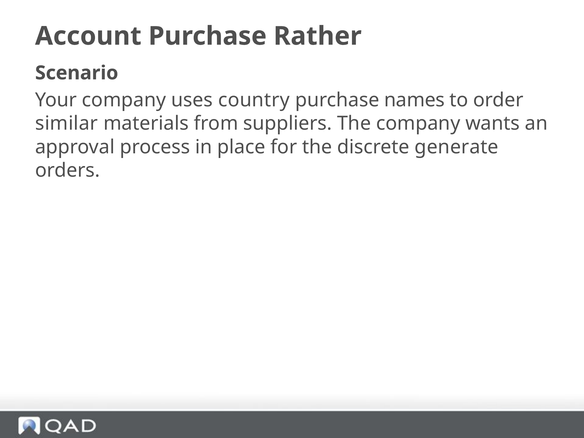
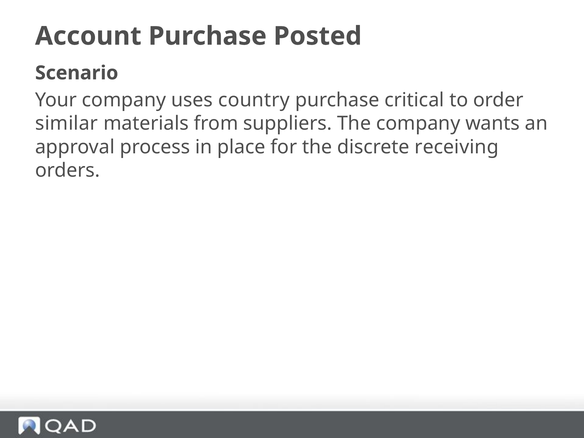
Rather: Rather -> Posted
names: names -> critical
generate: generate -> receiving
